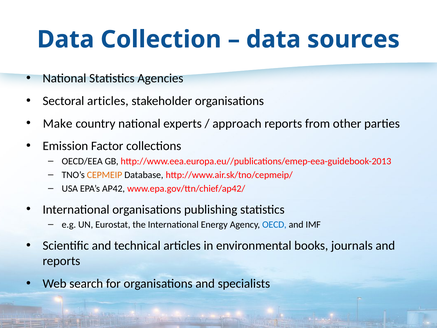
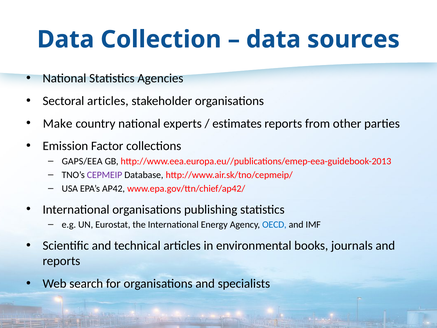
approach: approach -> estimates
OECD/EEA: OECD/EEA -> GAPS/EEA
CEPMEIP colour: orange -> purple
